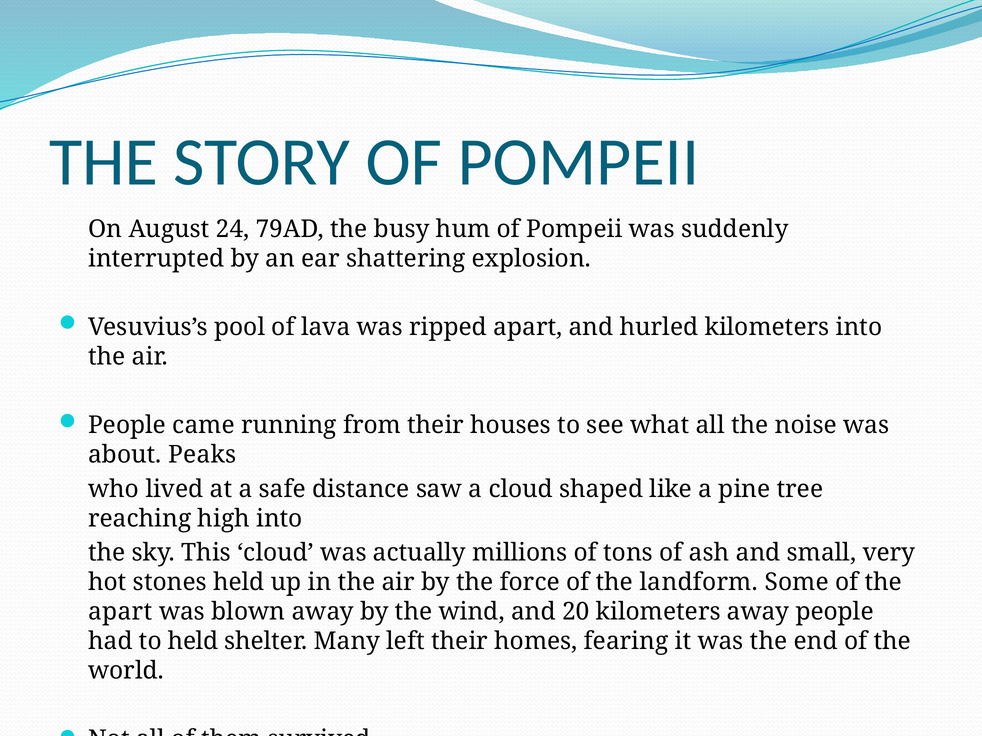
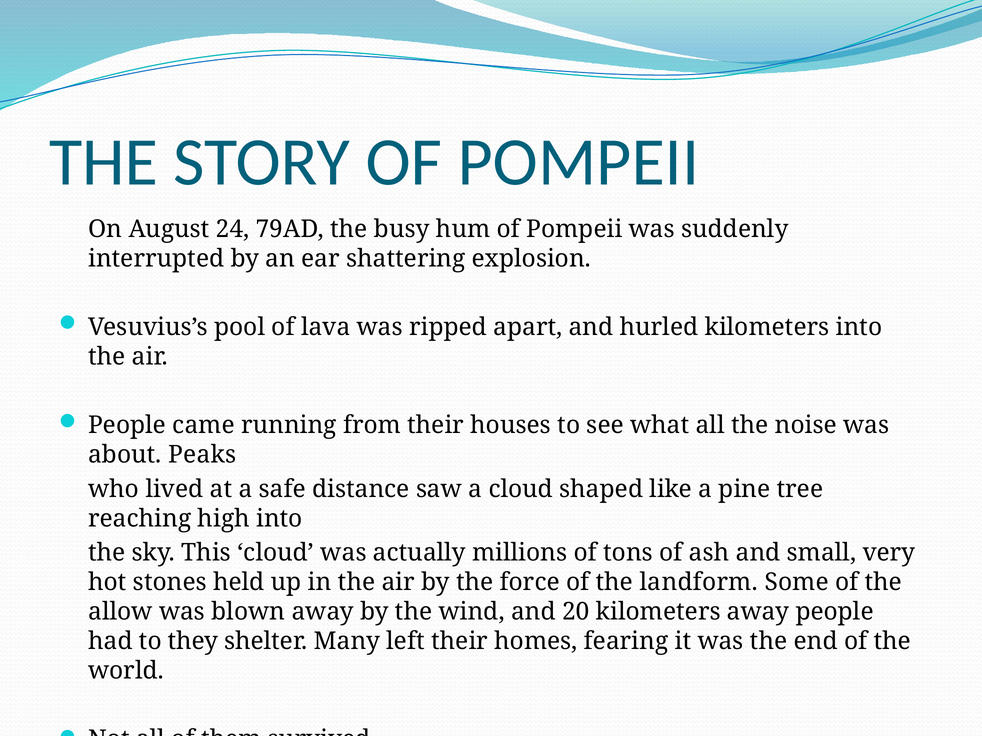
apart at (120, 612): apart -> allow
to held: held -> they
